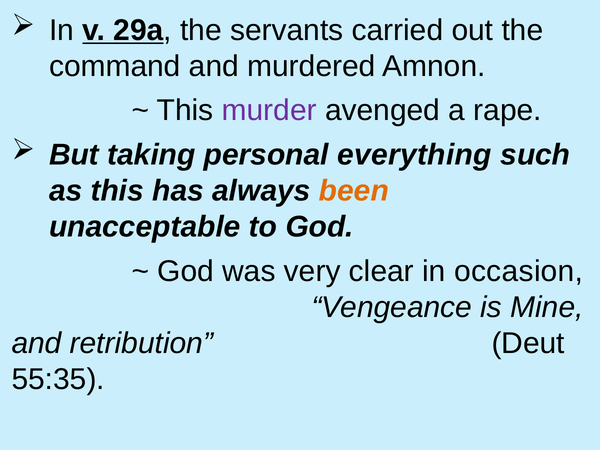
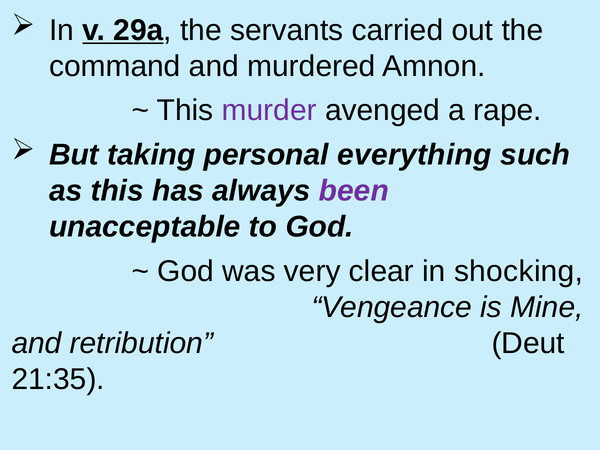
been colour: orange -> purple
occasion: occasion -> shocking
55:35: 55:35 -> 21:35
